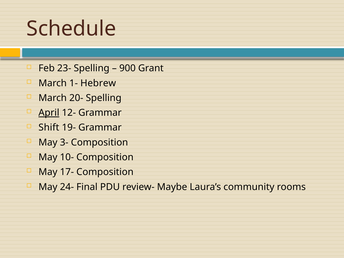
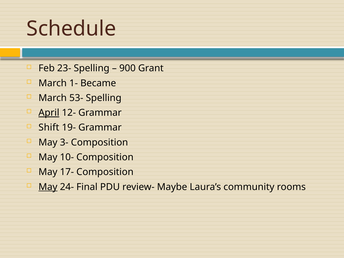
Hebrew: Hebrew -> Became
20-: 20- -> 53-
May at (48, 187) underline: none -> present
